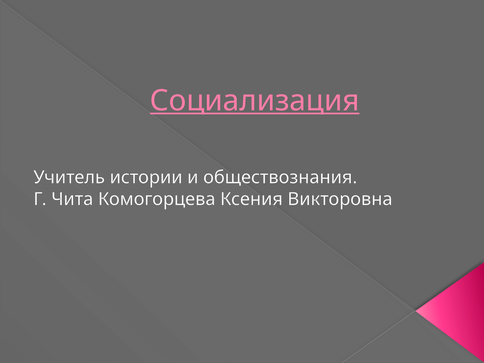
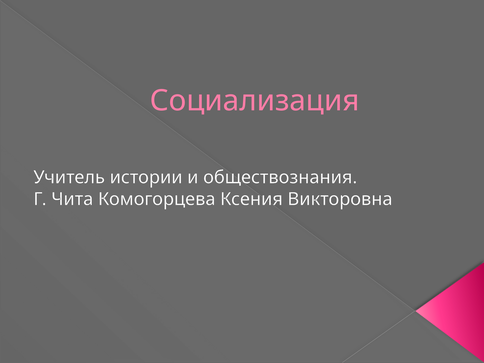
Социализация underline: present -> none
